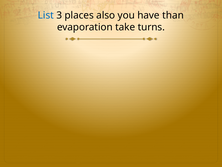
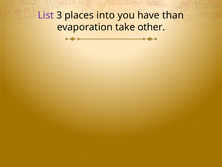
List colour: blue -> purple
also: also -> into
turns: turns -> other
